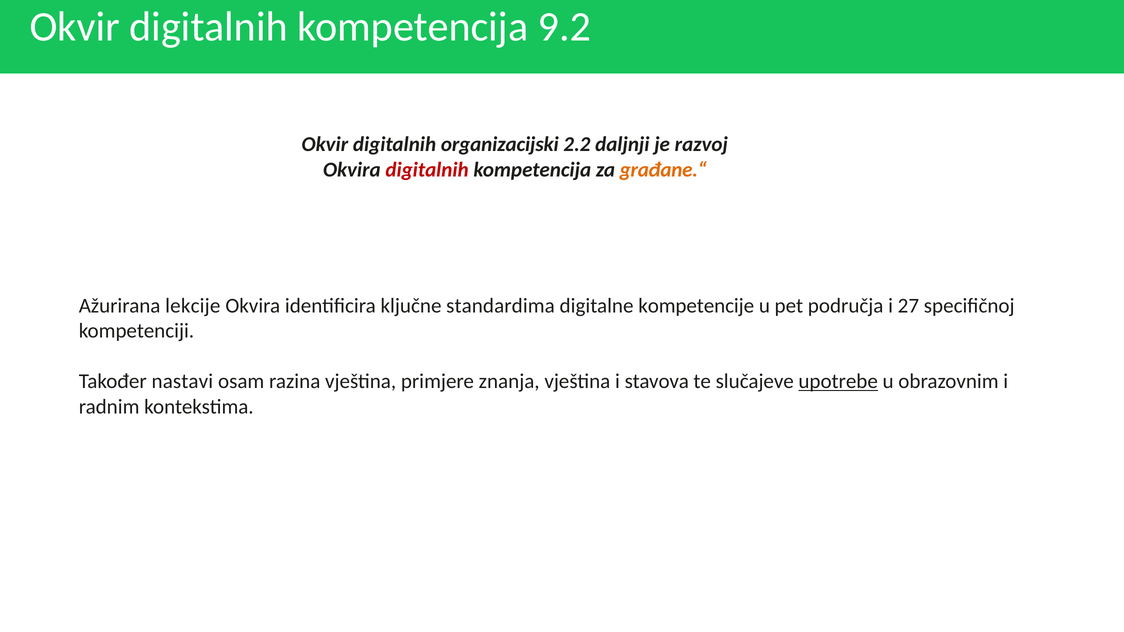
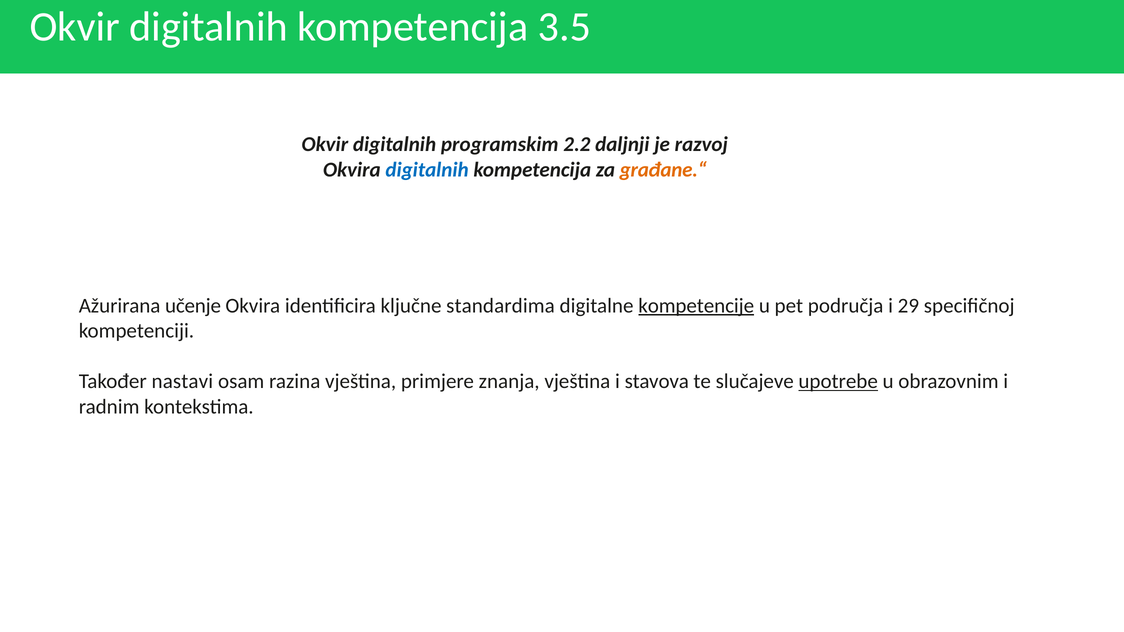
9.2: 9.2 -> 3.5
organizacijski: organizacijski -> programskim
digitalnih at (427, 170) colour: red -> blue
lekcije: lekcije -> učenje
kompetencije underline: none -> present
27: 27 -> 29
